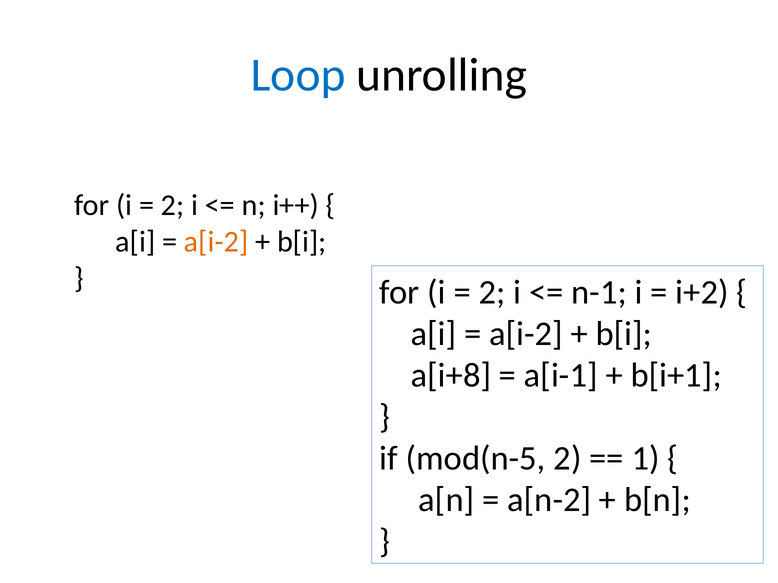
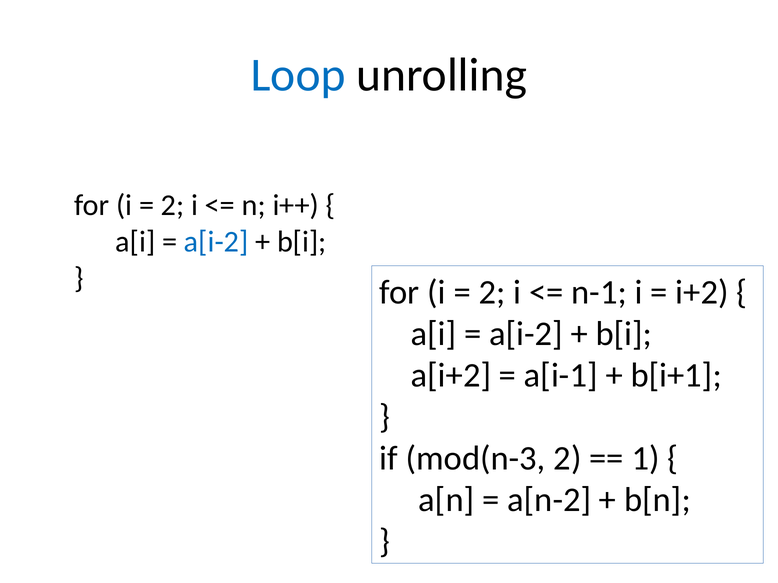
a[i-2 at (216, 242) colour: orange -> blue
a[i+8: a[i+8 -> a[i+2
mod(n-5: mod(n-5 -> mod(n-3
